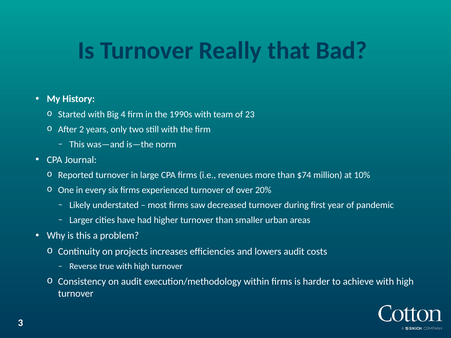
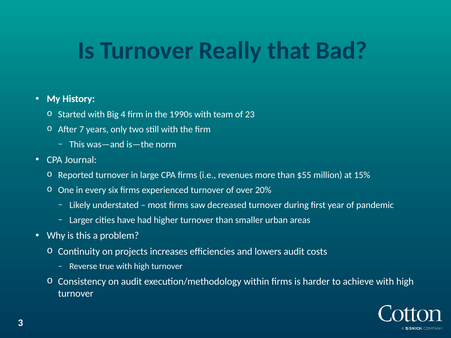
2: 2 -> 7
$74: $74 -> $55
10%: 10% -> 15%
